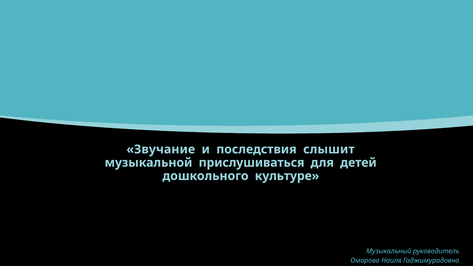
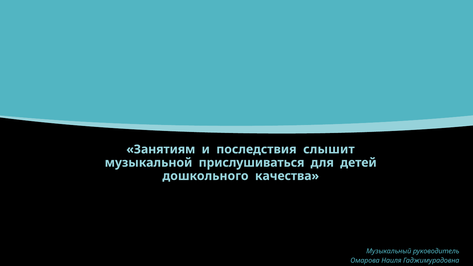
Звучание: Звучание -> Занятиям
культуре: культуре -> качества
